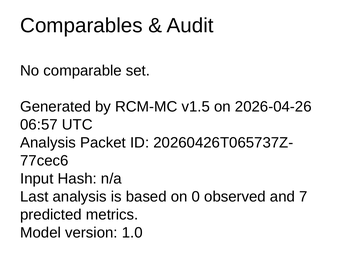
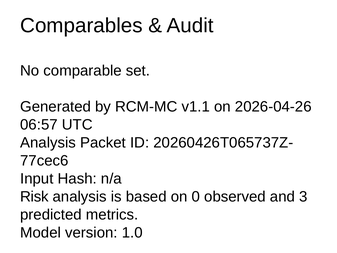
v1.5: v1.5 -> v1.1
Last: Last -> Risk
7: 7 -> 3
